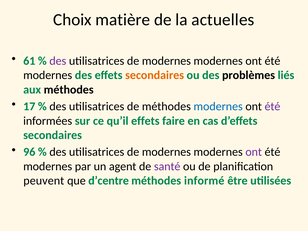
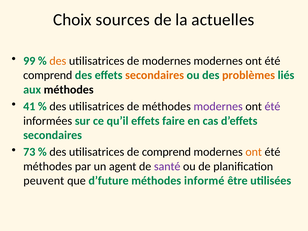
matière: matière -> sources
61: 61 -> 99
des at (58, 61) colour: purple -> orange
modernes at (48, 75): modernes -> comprend
problèmes colour: black -> orange
17: 17 -> 41
modernes at (218, 106) colour: blue -> purple
96: 96 -> 73
modernes at (166, 152): modernes -> comprend
ont at (254, 152) colour: purple -> orange
modernes at (48, 166): modernes -> méthodes
d’centre: d’centre -> d’future
